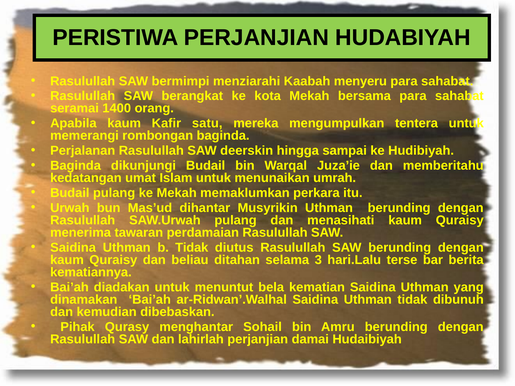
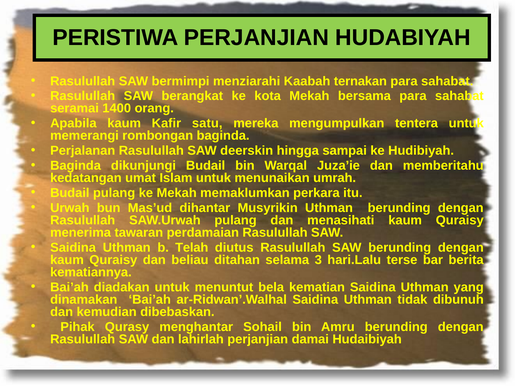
menyeru: menyeru -> ternakan
b Tidak: Tidak -> Telah
